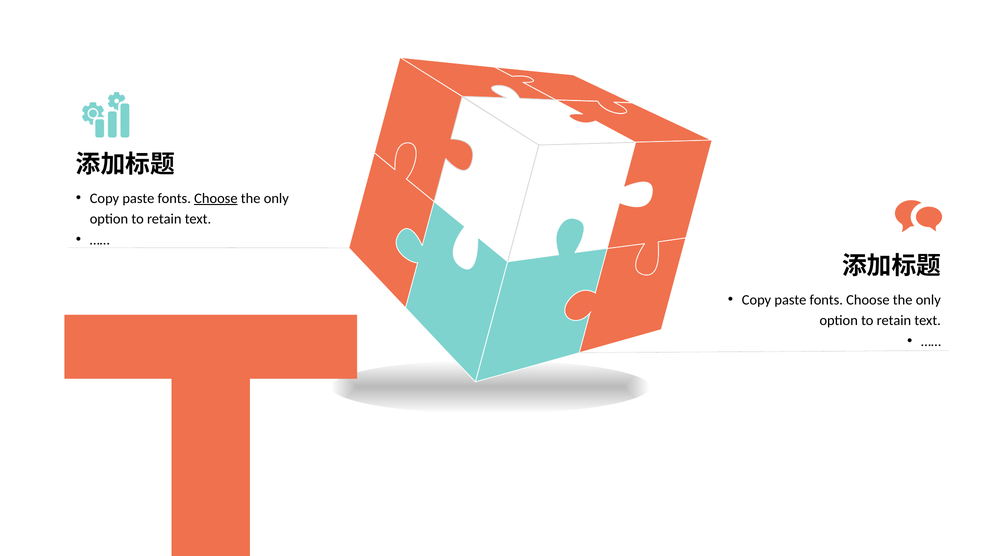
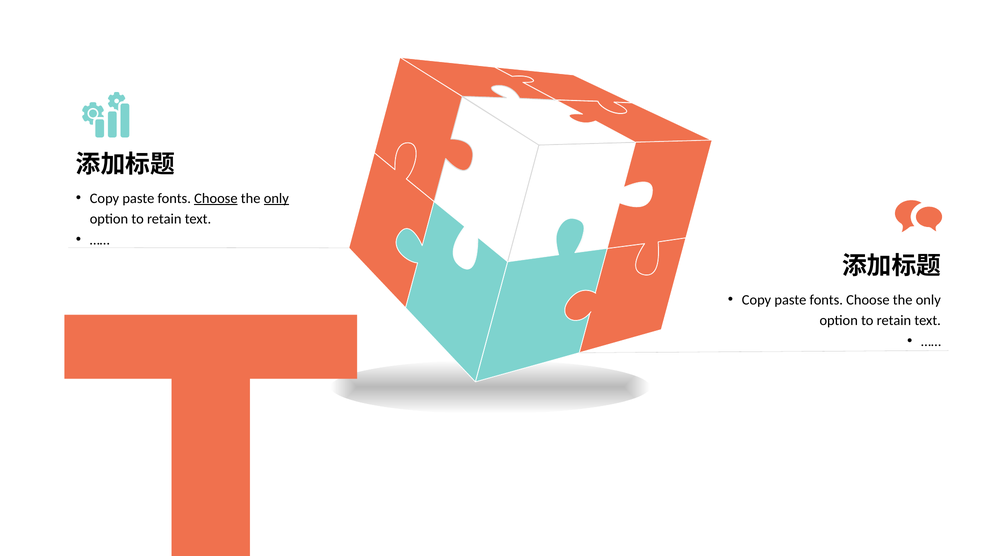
only at (276, 199) underline: none -> present
